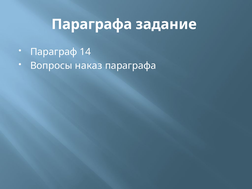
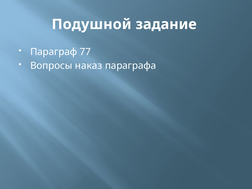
Параграфа at (92, 24): Параграфа -> Подушной
14: 14 -> 77
